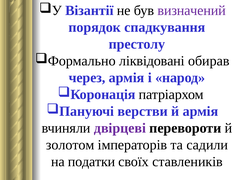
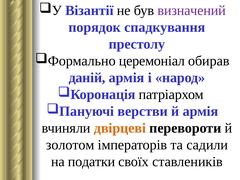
ліквідовані: ліквідовані -> церемоніал
через: через -> даній
двірцеві colour: purple -> orange
